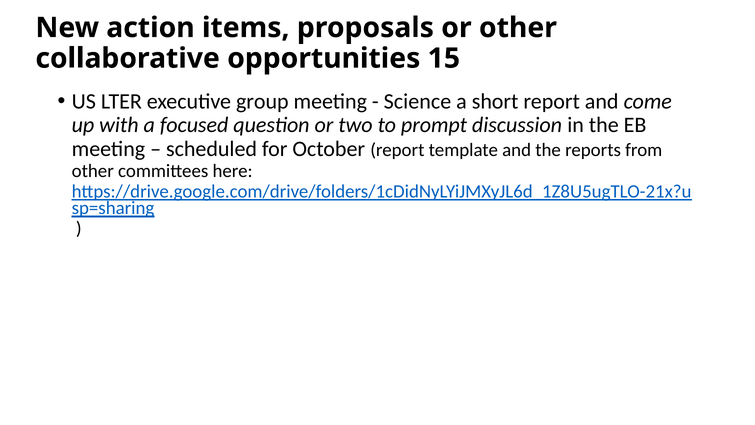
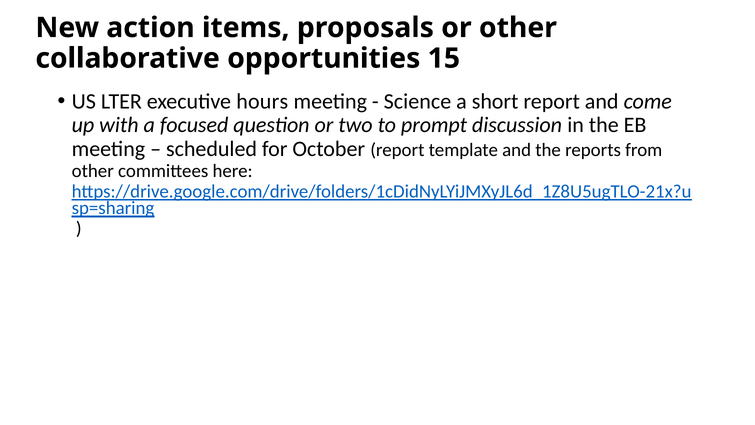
group: group -> hours
